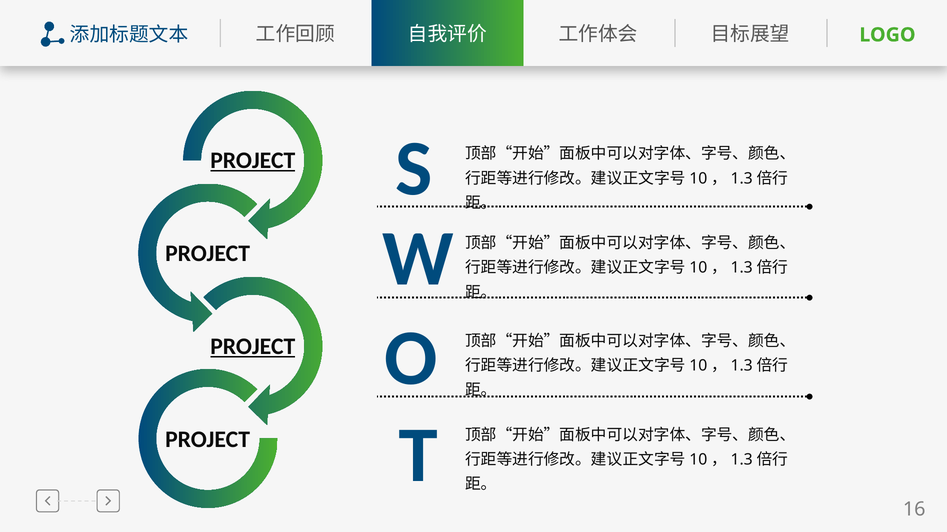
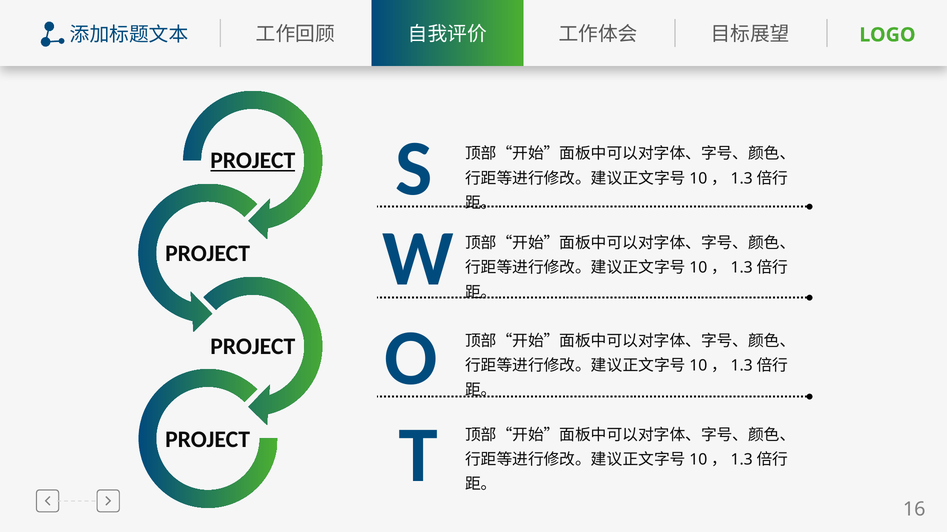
PROJECT at (253, 347) underline: present -> none
